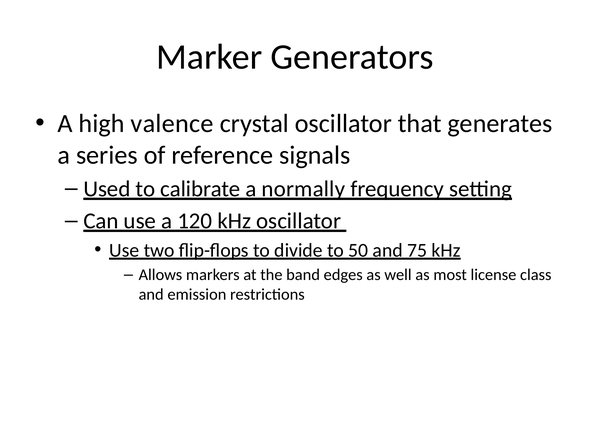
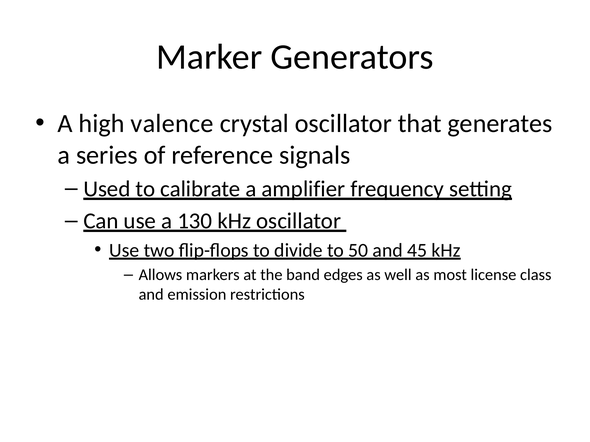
normally: normally -> amplifier
120: 120 -> 130
75: 75 -> 45
